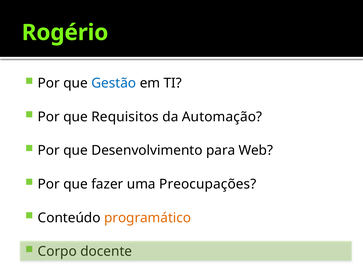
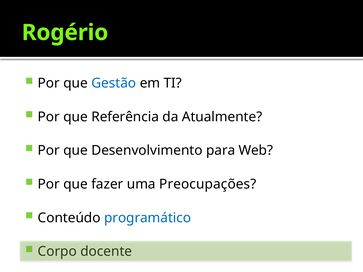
Requisitos: Requisitos -> Referência
Automação: Automação -> Atualmente
programático colour: orange -> blue
